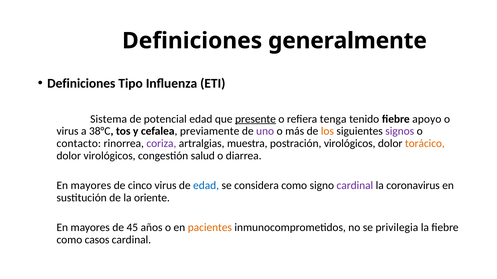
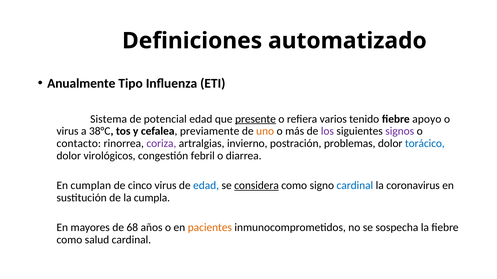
generalmente: generalmente -> automatizado
Definiciones at (81, 83): Definiciones -> Anualmente
tenga: tenga -> varios
uno colour: purple -> orange
los colour: orange -> purple
muestra: muestra -> invierno
postración virológicos: virológicos -> problemas
torácico colour: orange -> blue
salud: salud -> febril
mayores at (91, 186): mayores -> cumplan
considera underline: none -> present
cardinal at (355, 186) colour: purple -> blue
oriente: oriente -> cumpla
45: 45 -> 68
privilegia: privilegia -> sospecha
casos: casos -> salud
